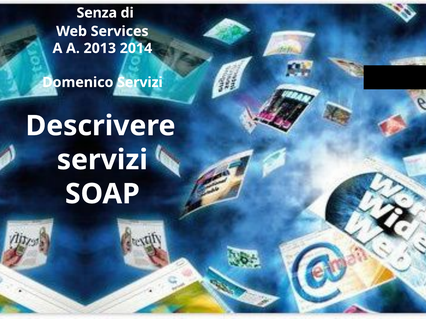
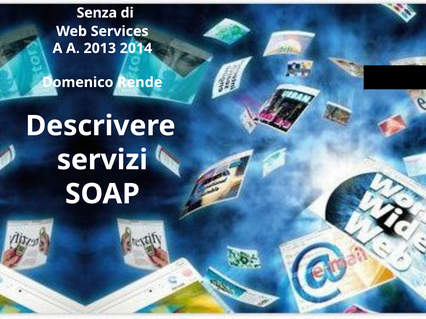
Domenico Servizi: Servizi -> Rende
